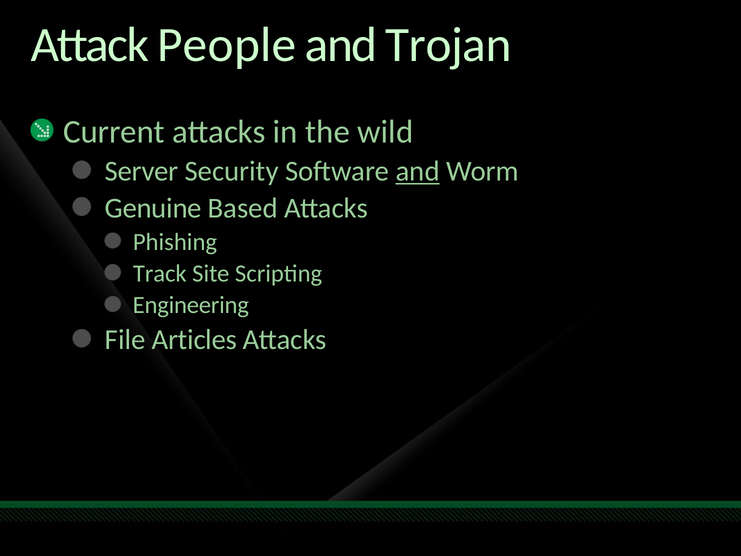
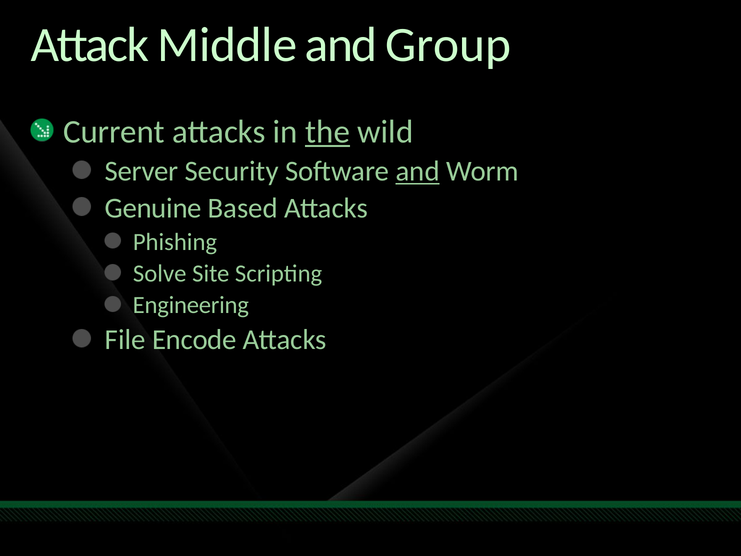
People: People -> Middle
Trojan: Trojan -> Group
the underline: none -> present
Track: Track -> Solve
Articles: Articles -> Encode
